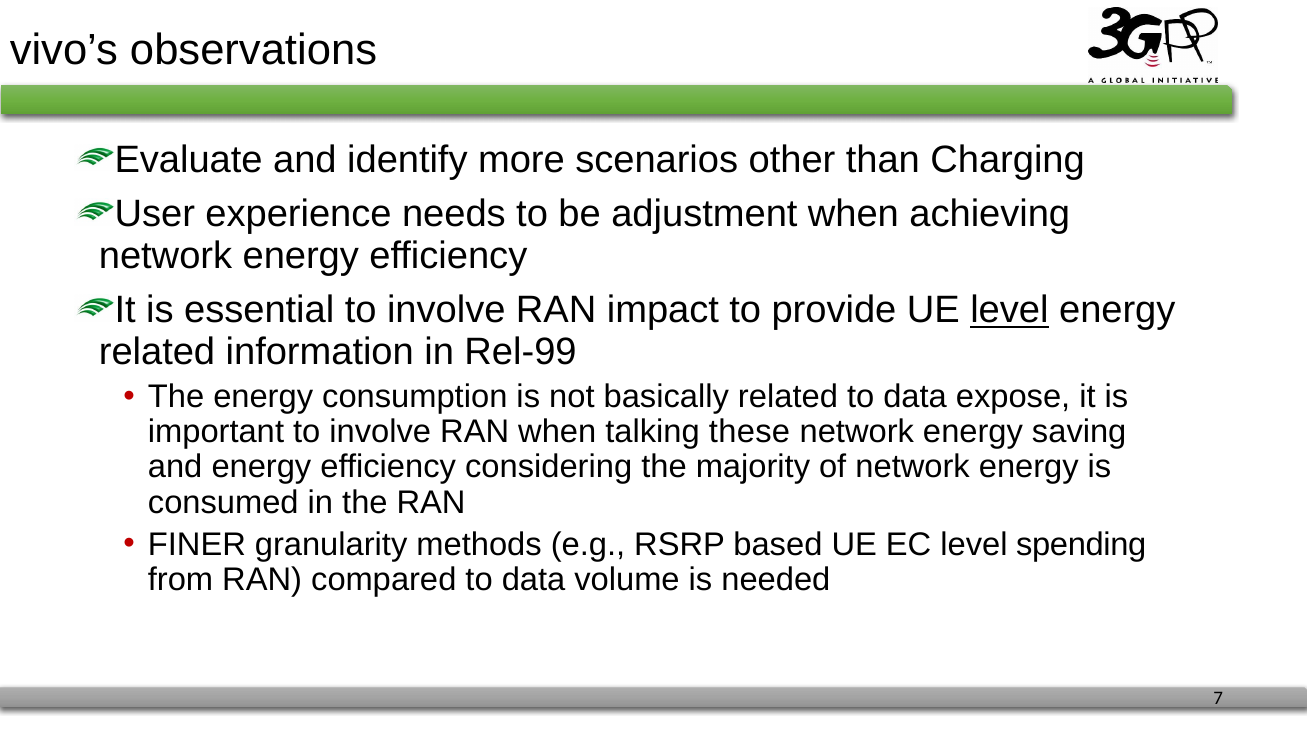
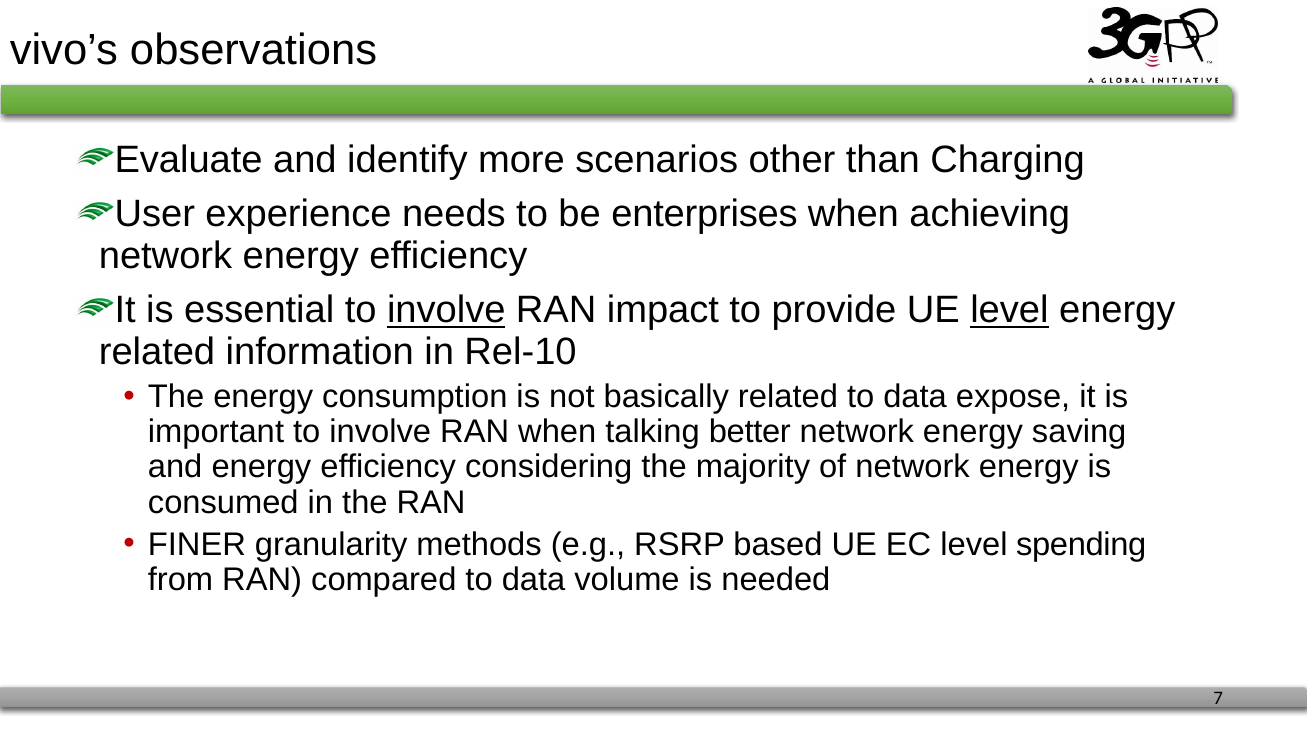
adjustment: adjustment -> enterprises
involve at (446, 310) underline: none -> present
Rel-99: Rel-99 -> Rel-10
these: these -> better
